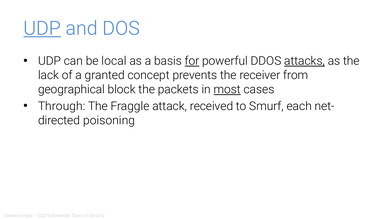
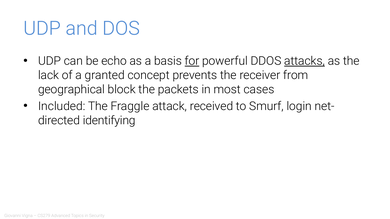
UDP at (42, 28) underline: present -> none
local: local -> echo
most underline: present -> none
Through: Through -> Included
each: each -> login
poisoning: poisoning -> identifying
